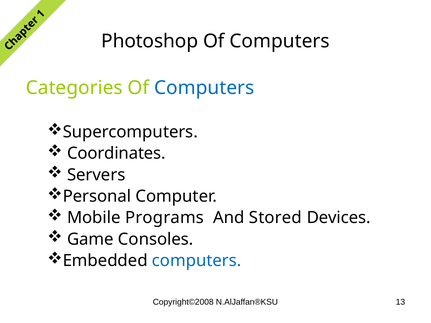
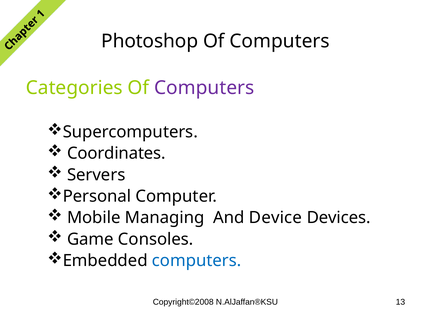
Computers at (204, 88) colour: blue -> purple
Programs: Programs -> Managing
Stored: Stored -> Device
